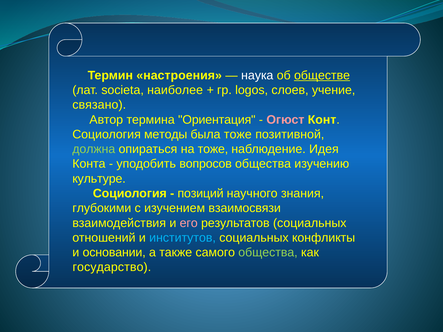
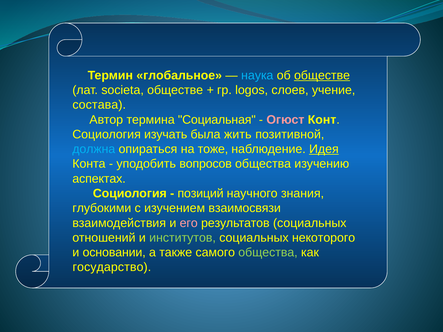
настроения: настроения -> глобальное
наука colour: white -> light blue
societa наиболее: наиболее -> обществе
связано: связано -> состава
Ориентация: Ориентация -> Социальная
методы: методы -> изучать
была тоже: тоже -> жить
должна colour: light green -> light blue
Идея underline: none -> present
культуре: культуре -> аспектах
институтов colour: light blue -> light green
конфликты: конфликты -> некоторого
